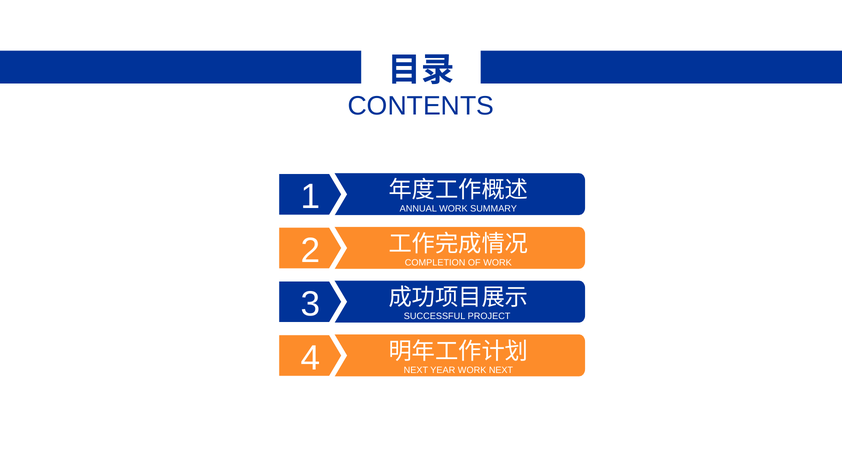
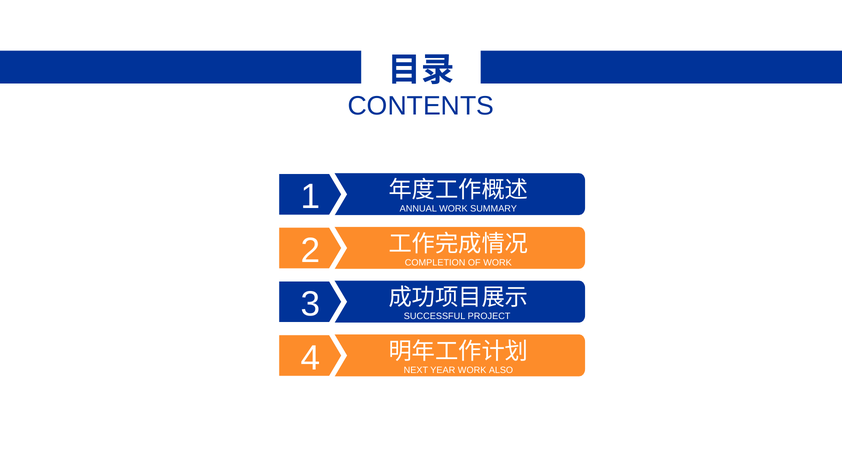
WORK NEXT: NEXT -> ALSO
